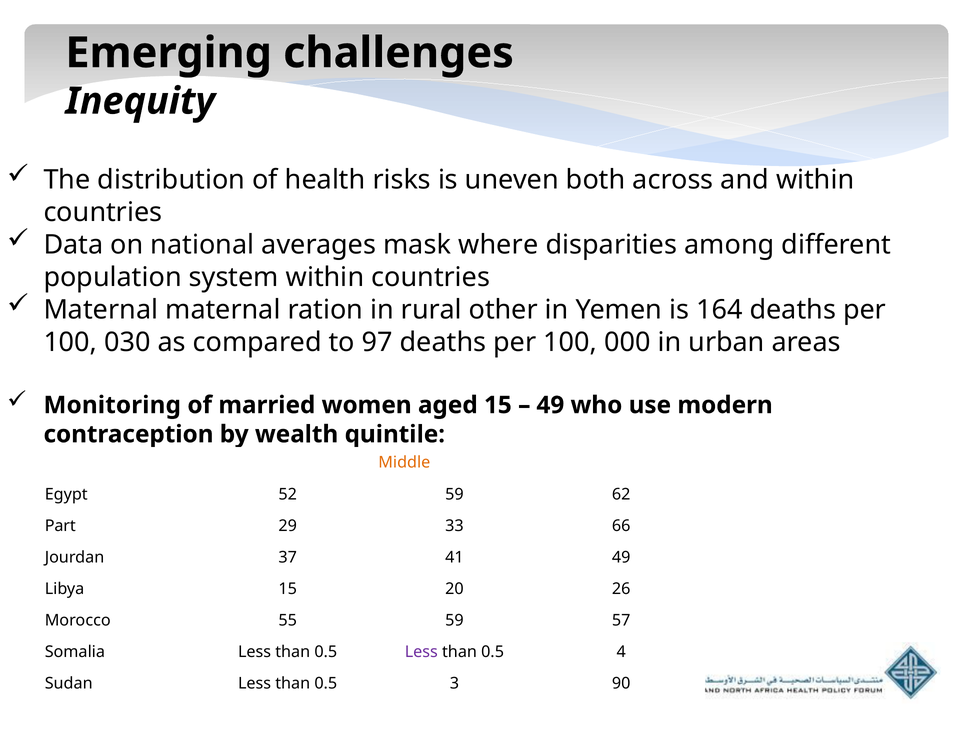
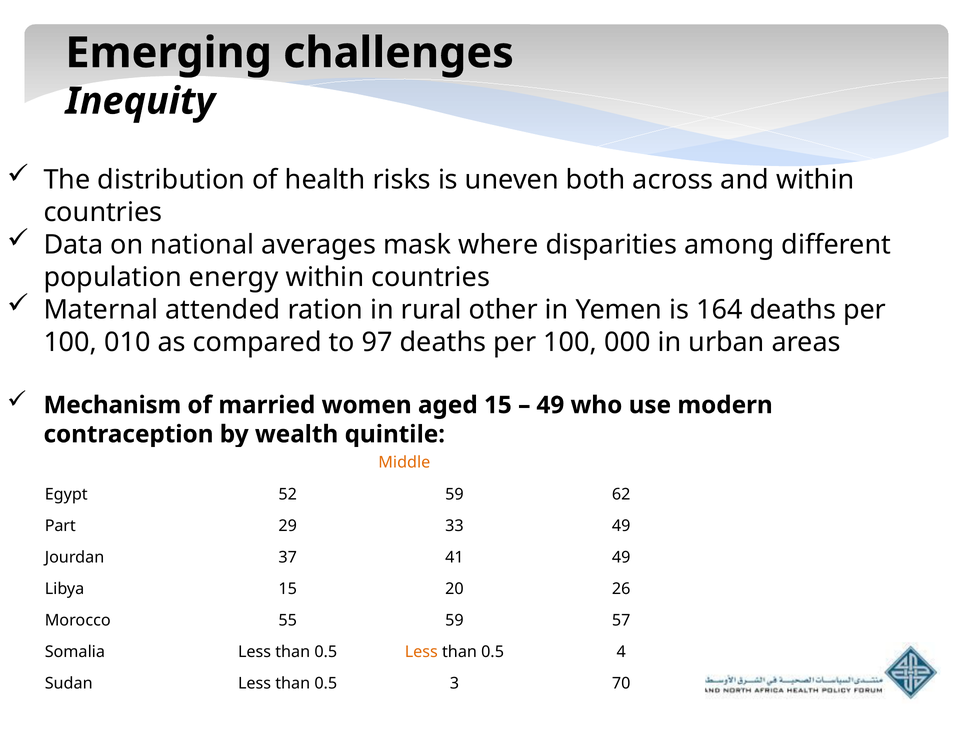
system: system -> energy
Maternal maternal: maternal -> attended
030: 030 -> 010
Monitoring: Monitoring -> Mechanism
33 66: 66 -> 49
Less at (421, 652) colour: purple -> orange
90: 90 -> 70
